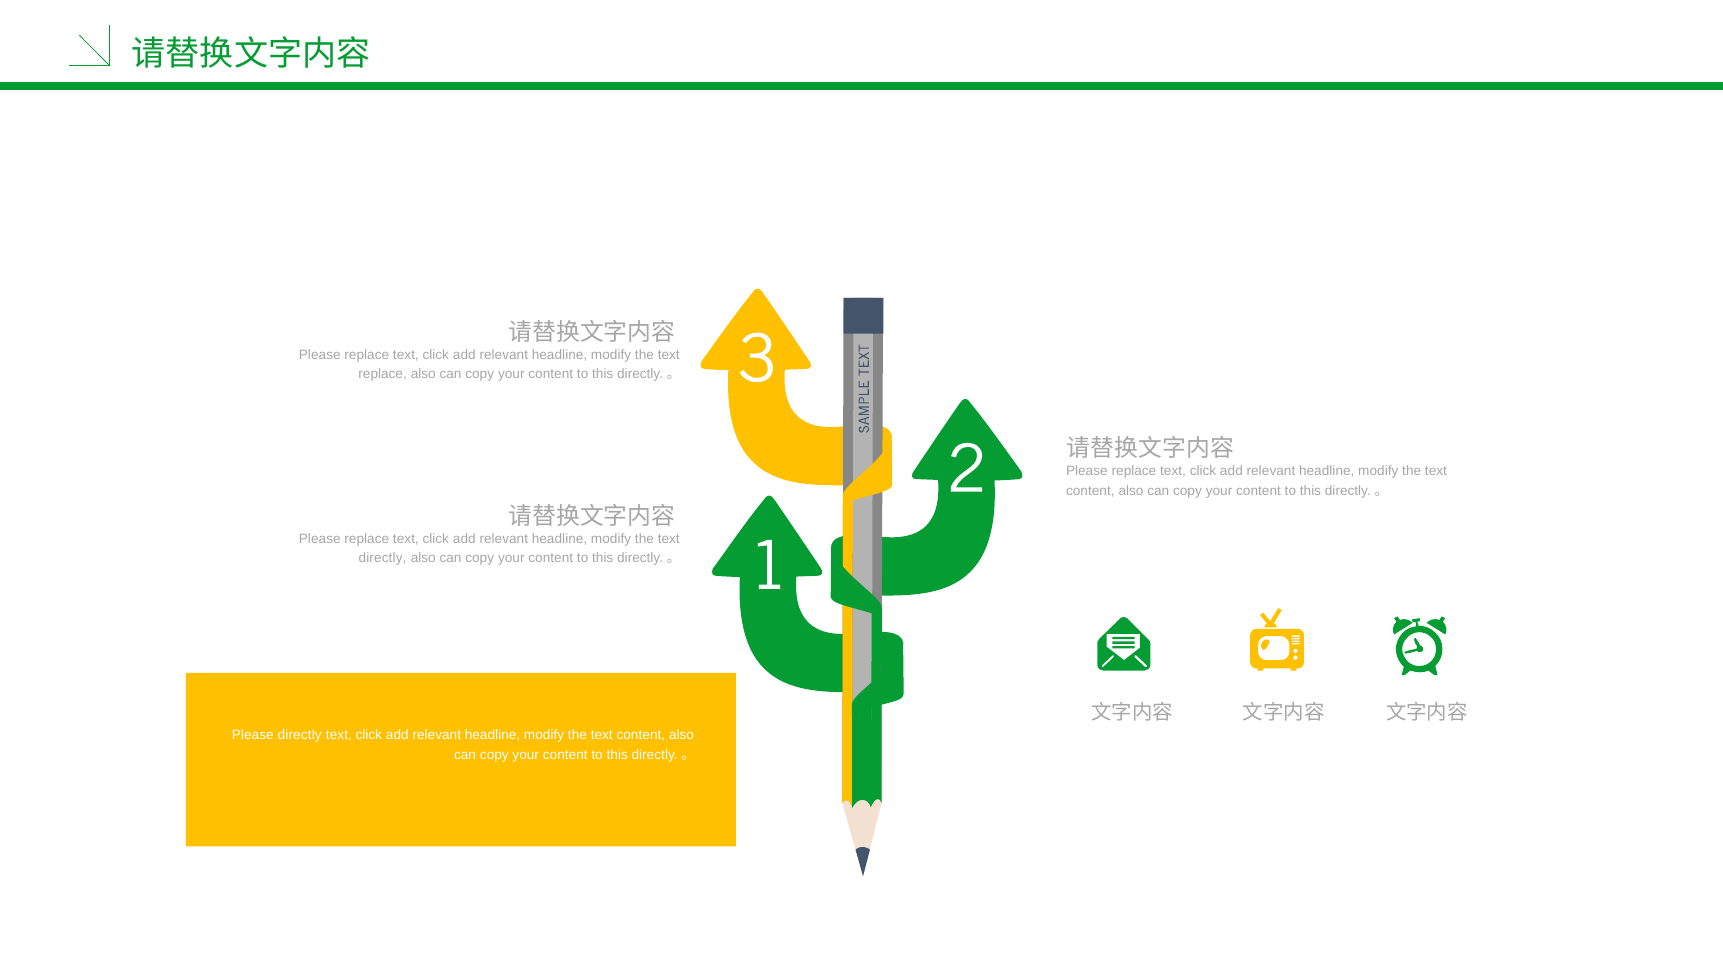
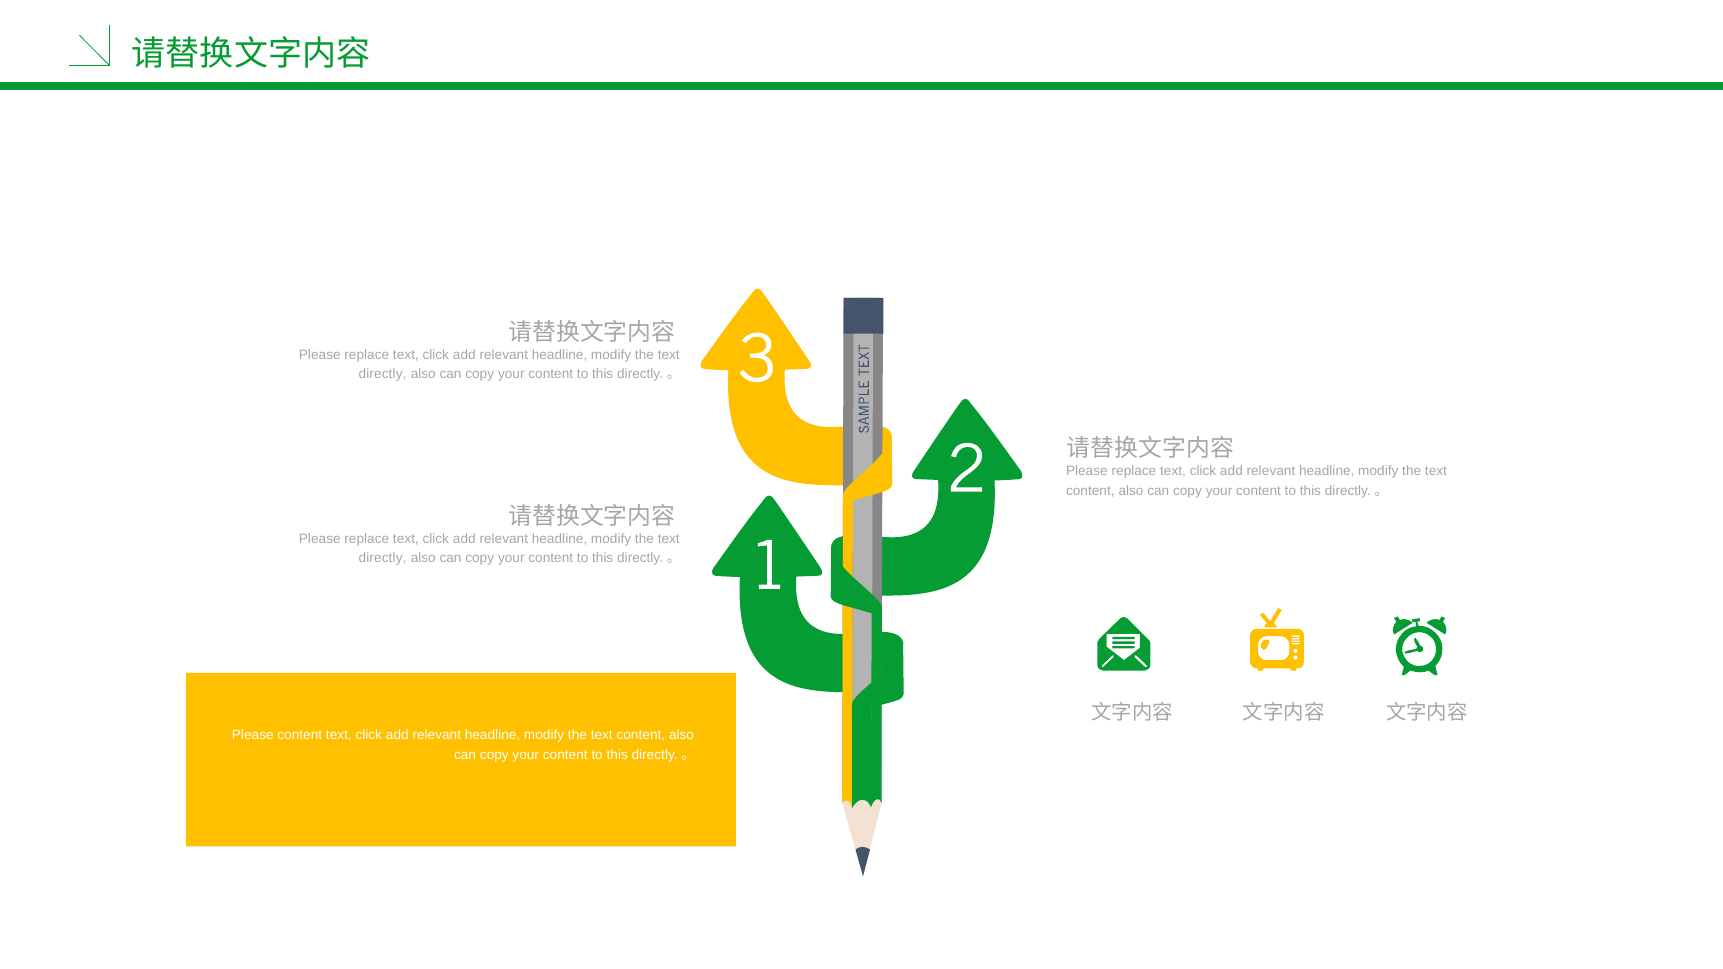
replace at (383, 374): replace -> directly
Please directly: directly -> content
